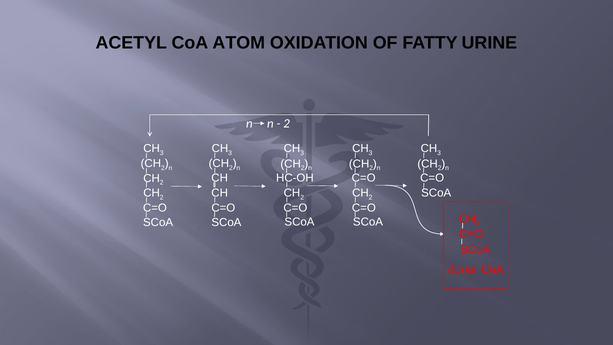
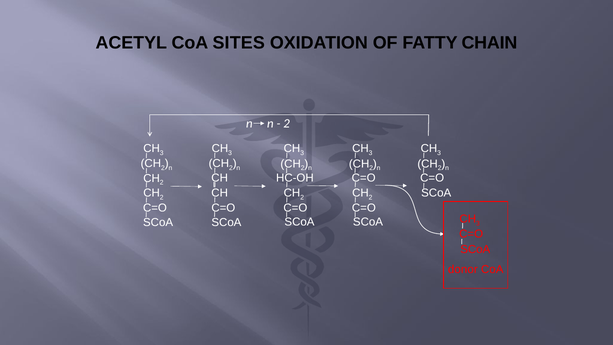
ATOM: ATOM -> SITES
URINE: URINE -> CHAIN
